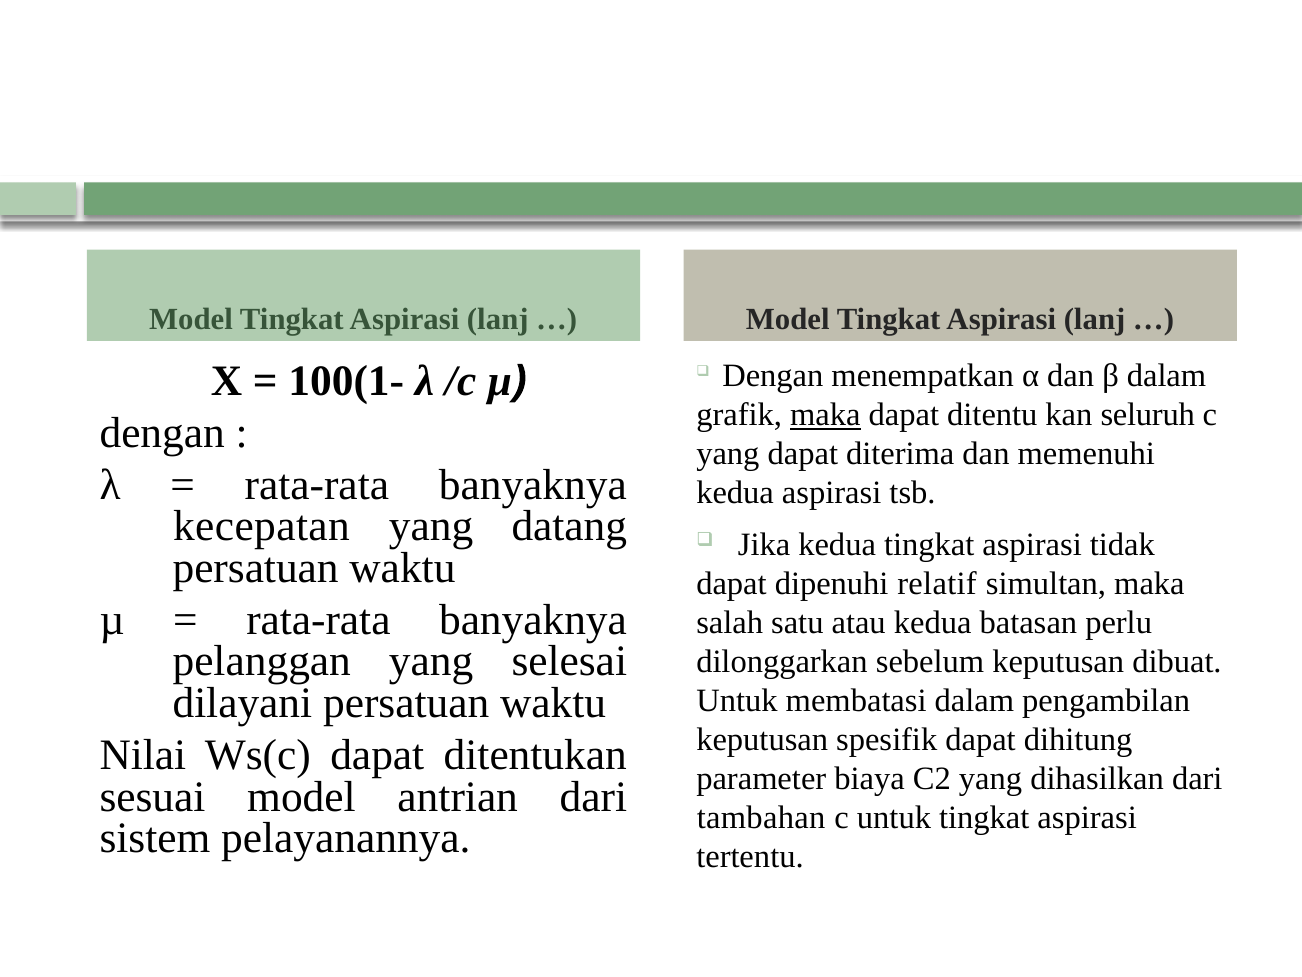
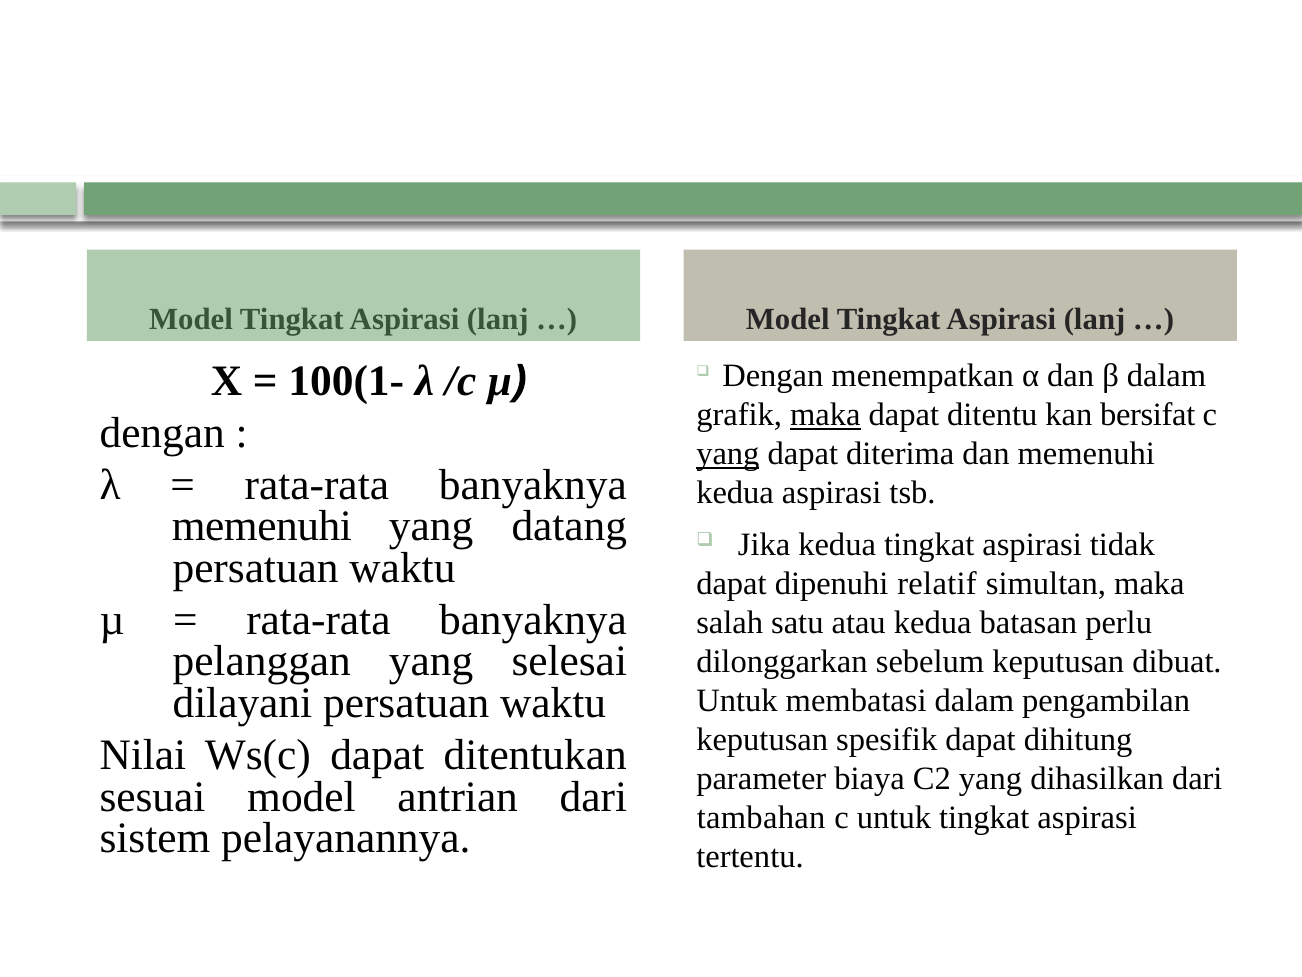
seluruh: seluruh -> bersifat
yang at (728, 454) underline: none -> present
kecepatan at (261, 526): kecepatan -> memenuhi
